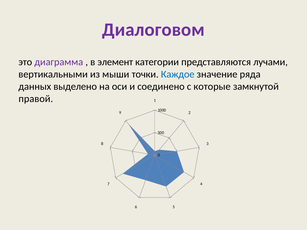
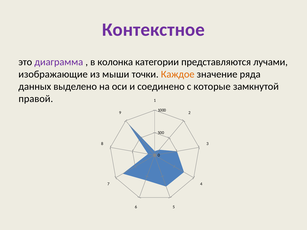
Диалоговом: Диалоговом -> Контекстное
элемент: элемент -> колонка
вертикальными: вертикальными -> изображающие
Каждое colour: blue -> orange
